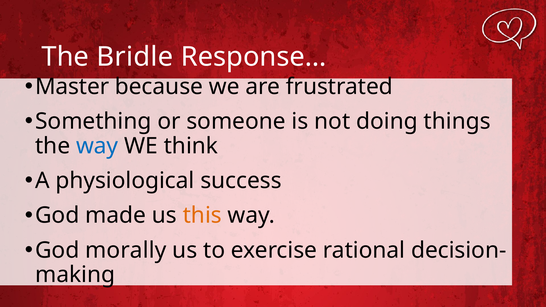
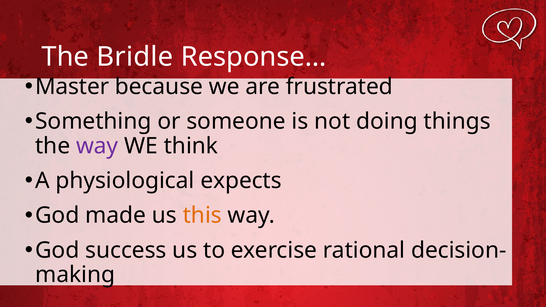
way at (97, 146) colour: blue -> purple
success: success -> expects
morally: morally -> success
